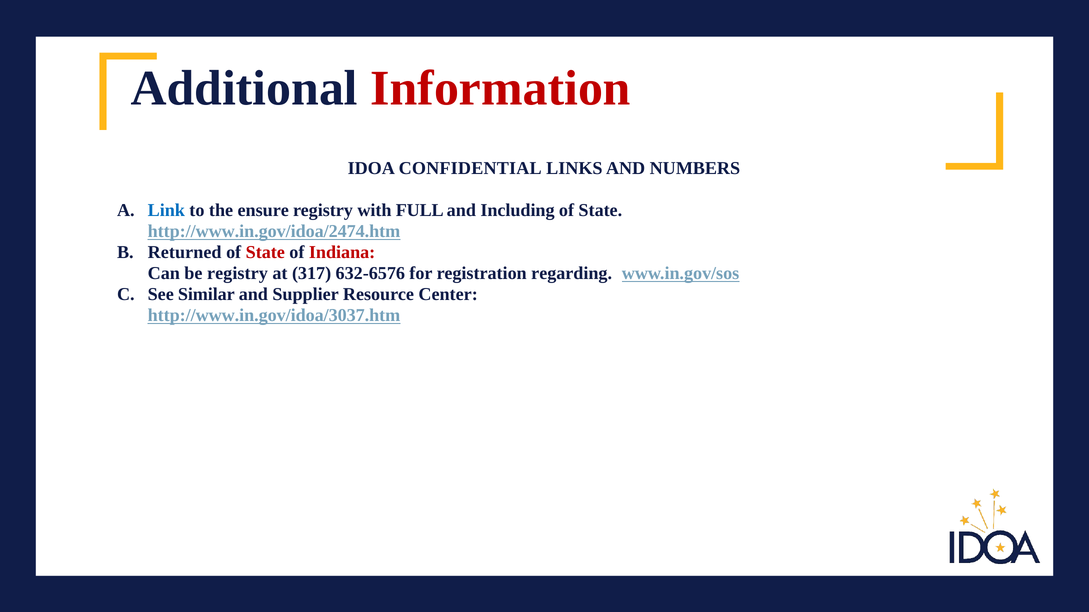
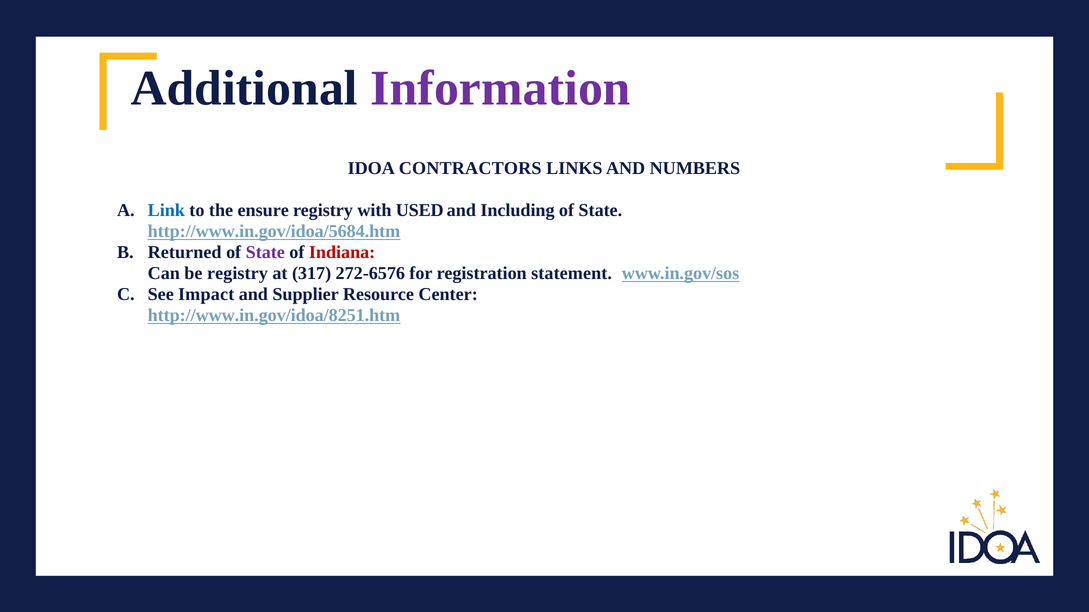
Information colour: red -> purple
CONFIDENTIAL: CONFIDENTIAL -> CONTRACTORS
FULL: FULL -> USED
http://www.in.gov/idoa/2474.htm: http://www.in.gov/idoa/2474.htm -> http://www.in.gov/idoa/5684.htm
State at (265, 253) colour: red -> purple
632-6576: 632-6576 -> 272-6576
regarding: regarding -> statement
Similar: Similar -> Impact
http://www.in.gov/idoa/3037.htm: http://www.in.gov/idoa/3037.htm -> http://www.in.gov/idoa/8251.htm
